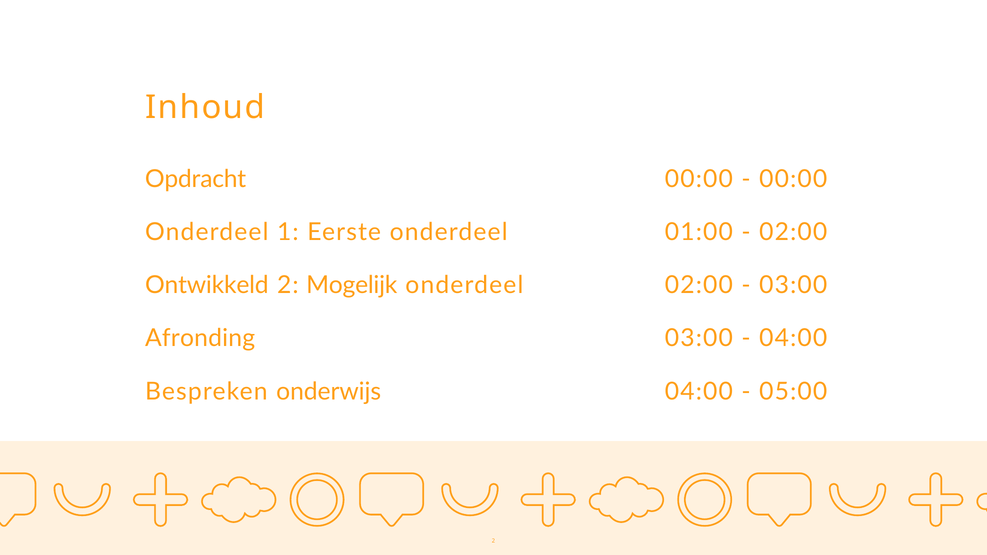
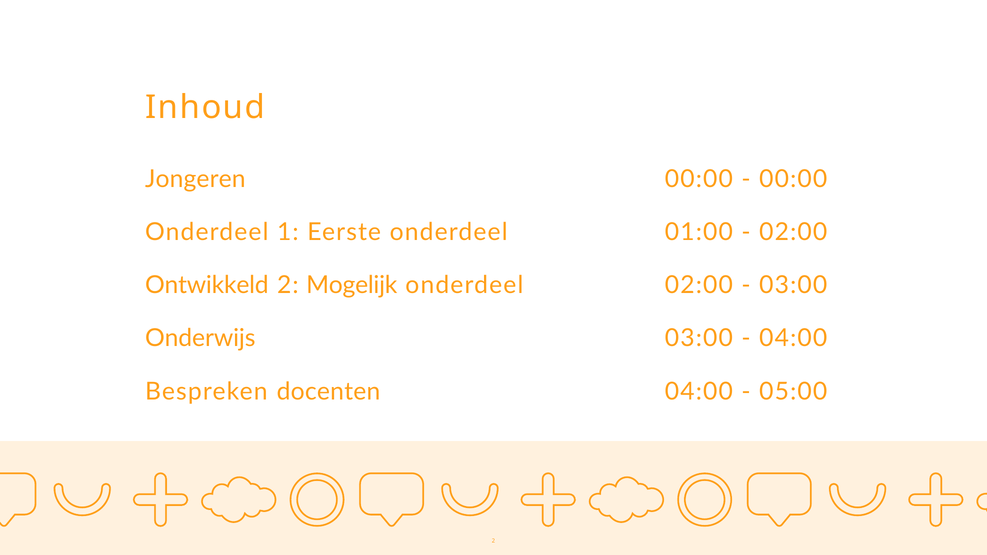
Opdracht: Opdracht -> Jongeren
Afronding: Afronding -> Onderwijs
onderwijs: onderwijs -> docenten
